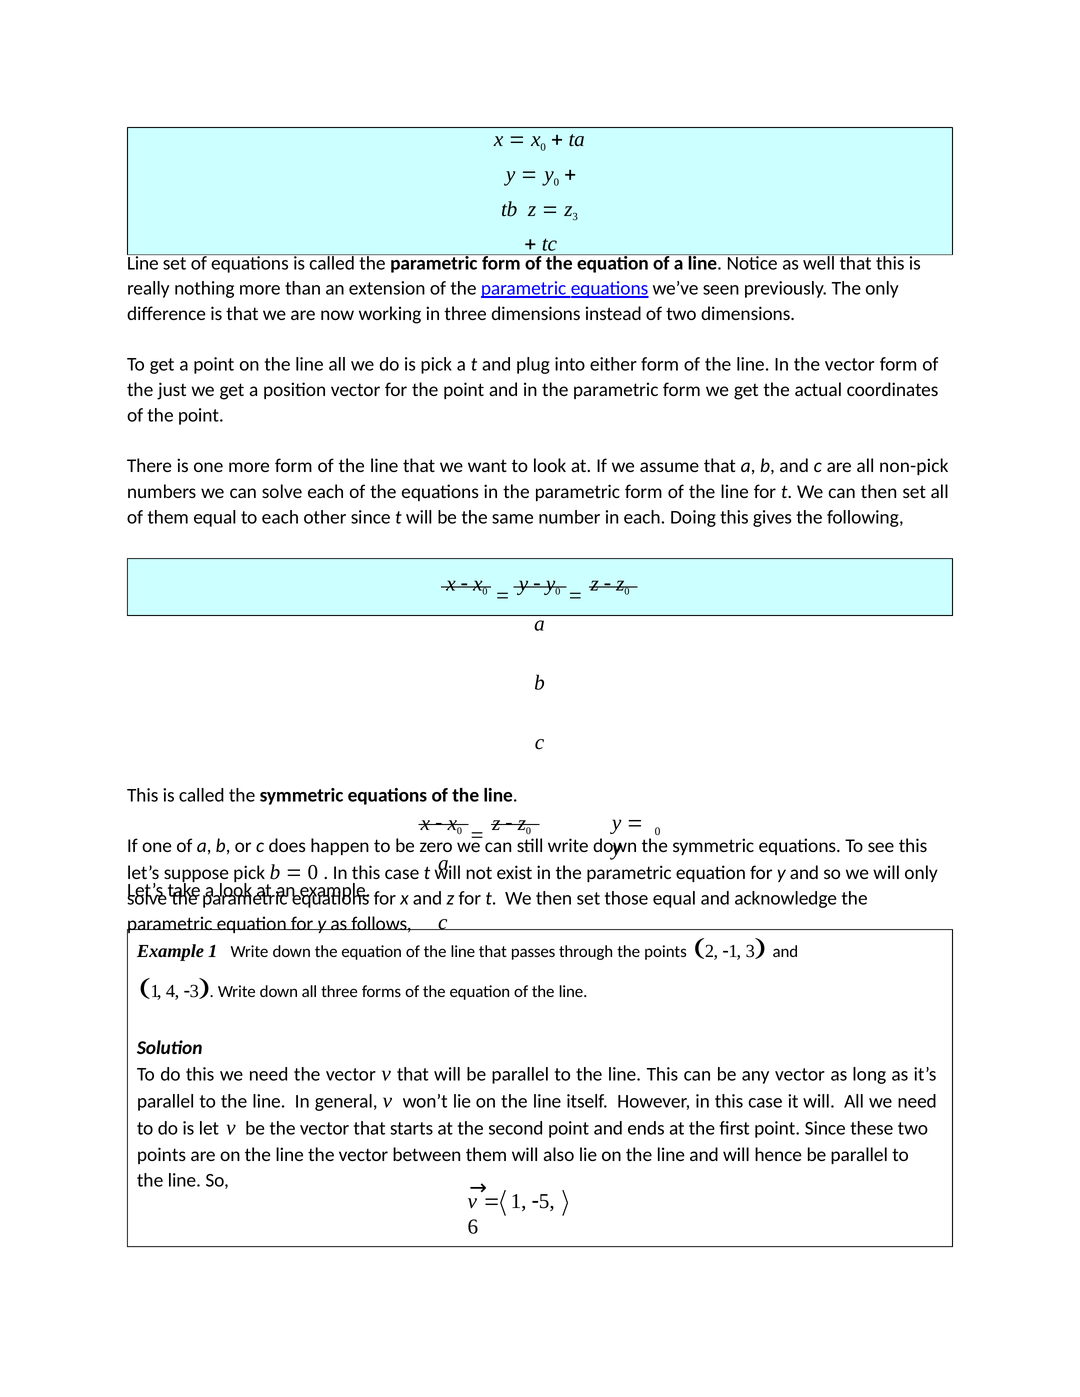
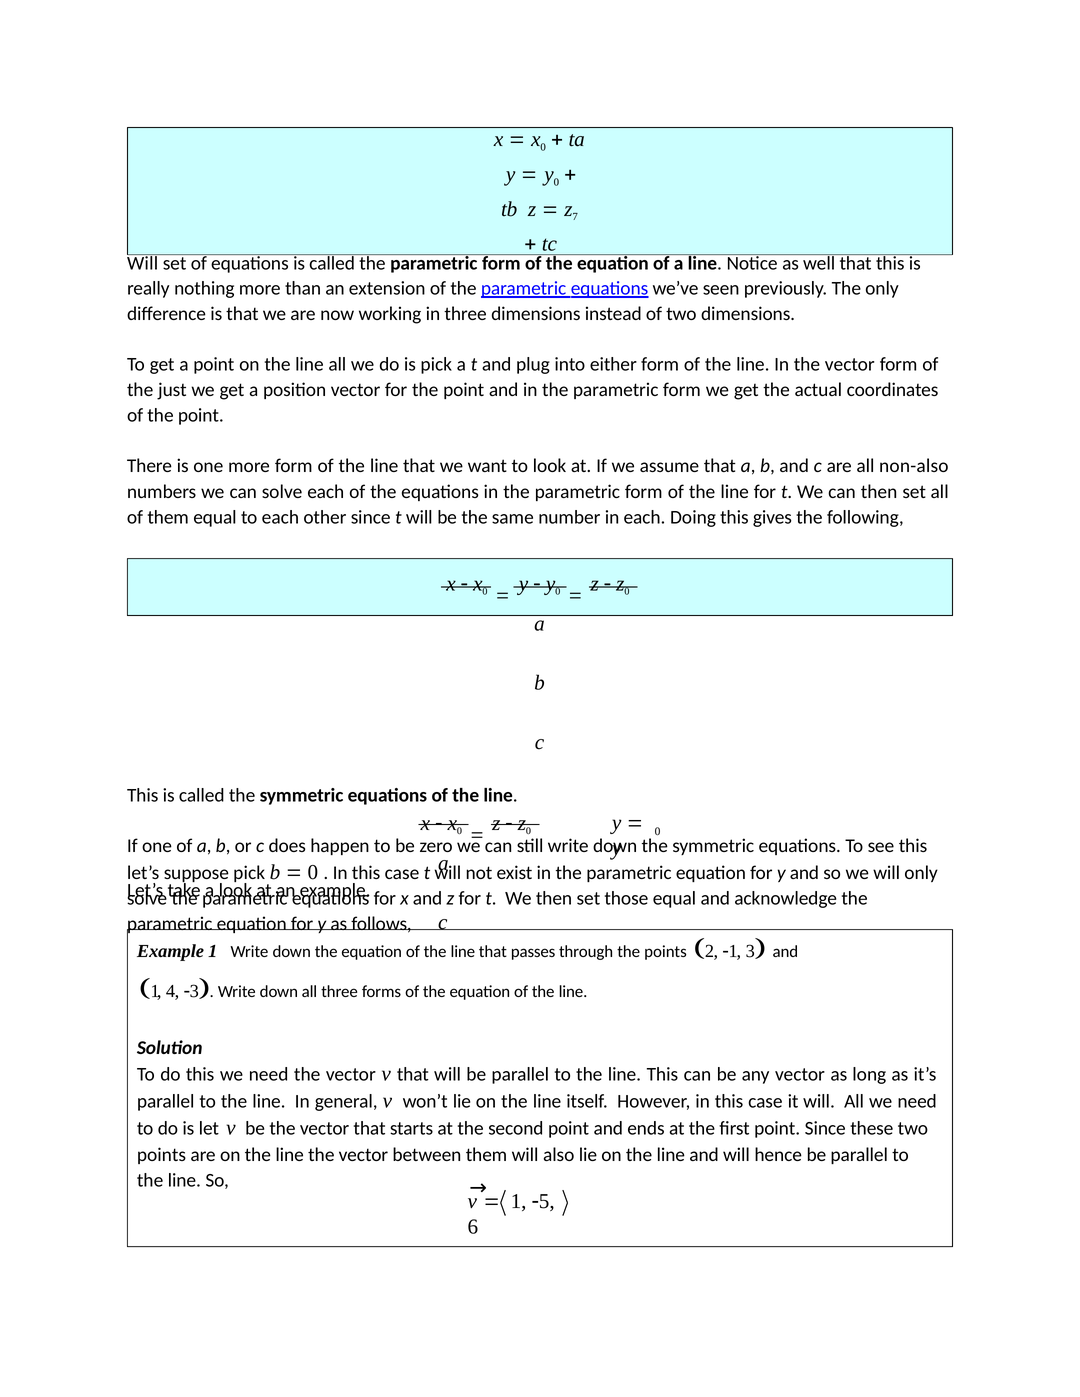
z 3: 3 -> 7
Line at (143, 263): Line -> Will
non-pick: non-pick -> non-also
